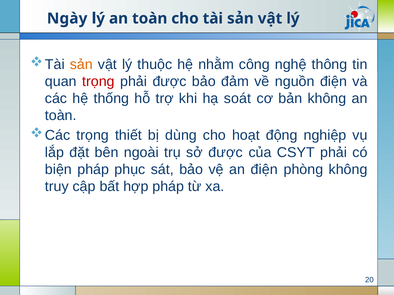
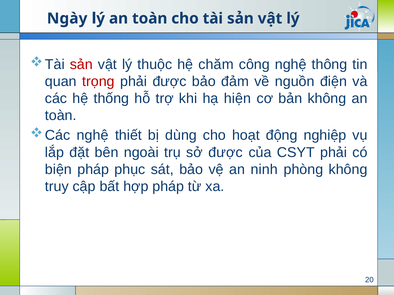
sản at (81, 64) colour: orange -> red
nhằm: nhằm -> chăm
soát: soát -> hiện
trọng at (93, 136): trọng -> nghệ
an điện: điện -> ninh
